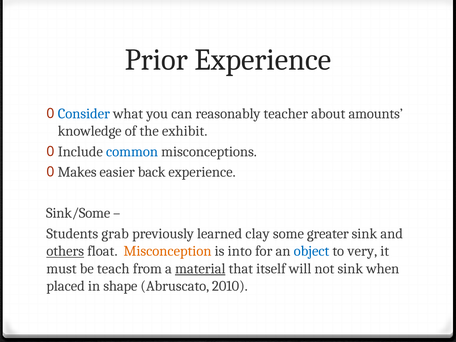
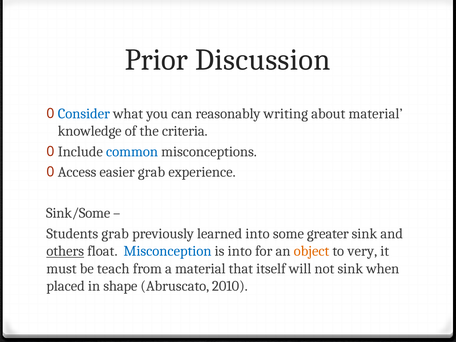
Prior Experience: Experience -> Discussion
teacher: teacher -> writing
about amounts: amounts -> material
exhibit: exhibit -> criteria
Makes: Makes -> Access
easier back: back -> grab
learned clay: clay -> into
Misconception colour: orange -> blue
object colour: blue -> orange
material at (200, 269) underline: present -> none
